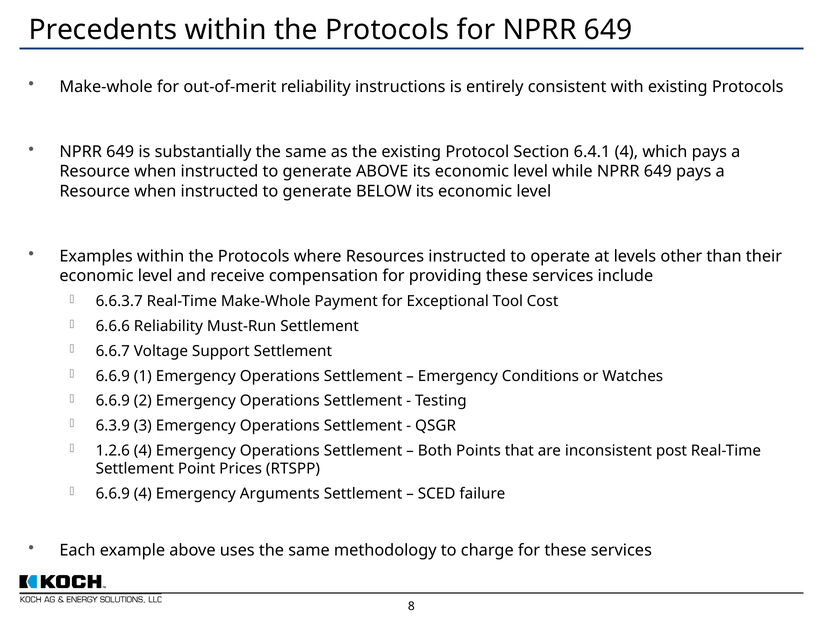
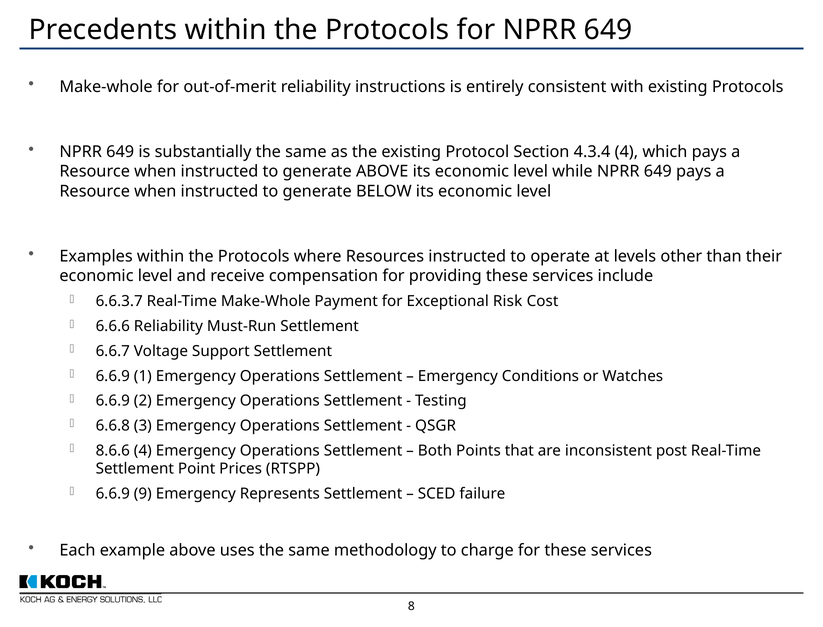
6.4.1: 6.4.1 -> 4.3.4
Tool: Tool -> Risk
6.3.9: 6.3.9 -> 6.6.8
1.2.6: 1.2.6 -> 8.6.6
6.6.9 4: 4 -> 9
Arguments: Arguments -> Represents
